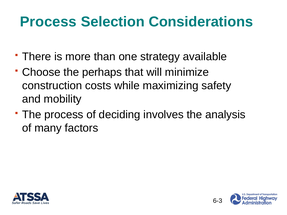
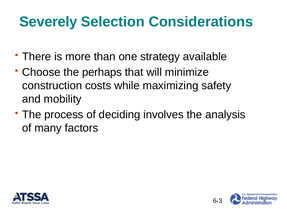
Process at (48, 22): Process -> Severely
